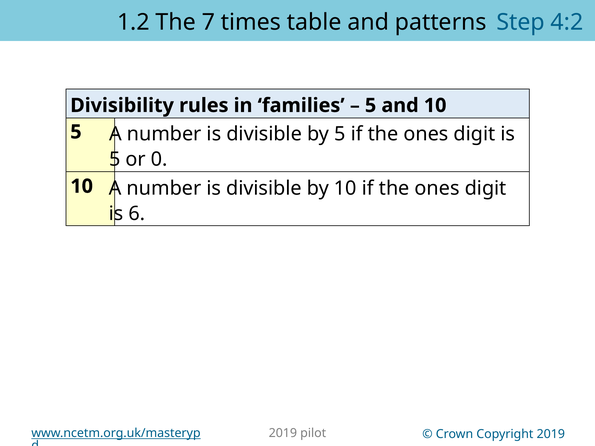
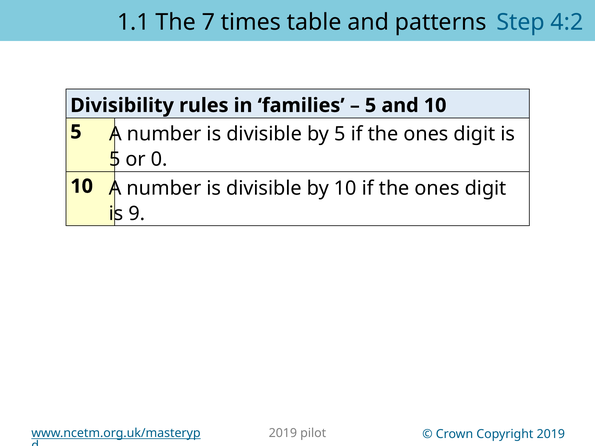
1.2: 1.2 -> 1.1
6: 6 -> 9
